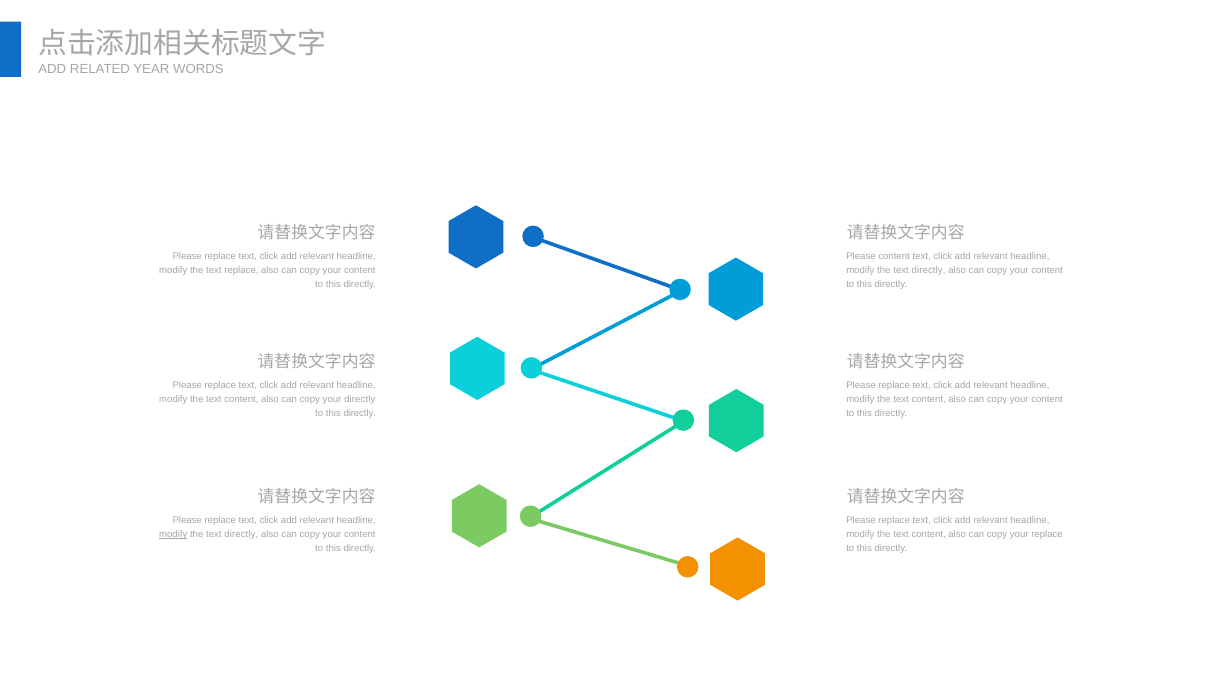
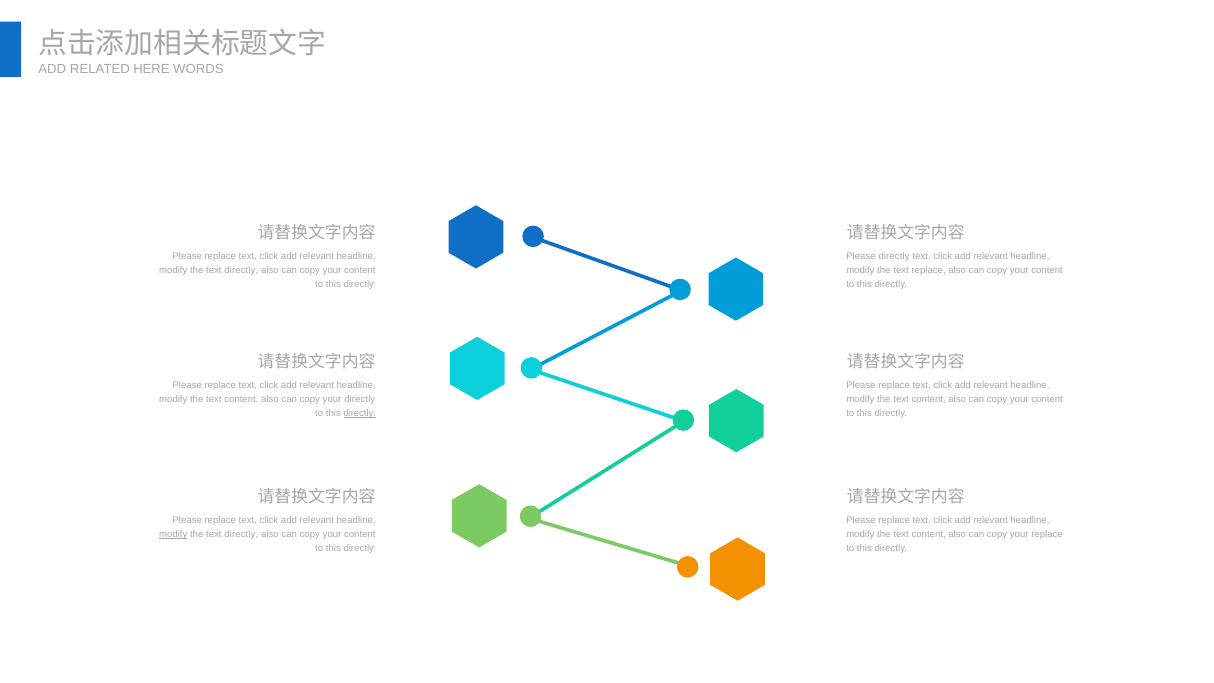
YEAR: YEAR -> HERE
Please content: content -> directly
replace at (241, 270): replace -> directly
directly at (929, 270): directly -> replace
directly at (360, 413) underline: none -> present
